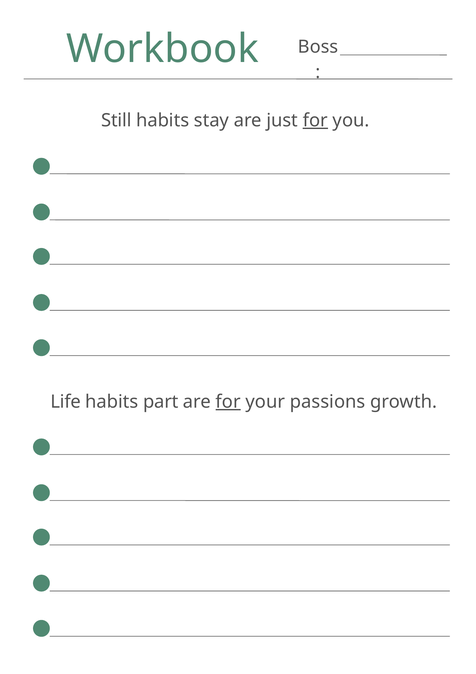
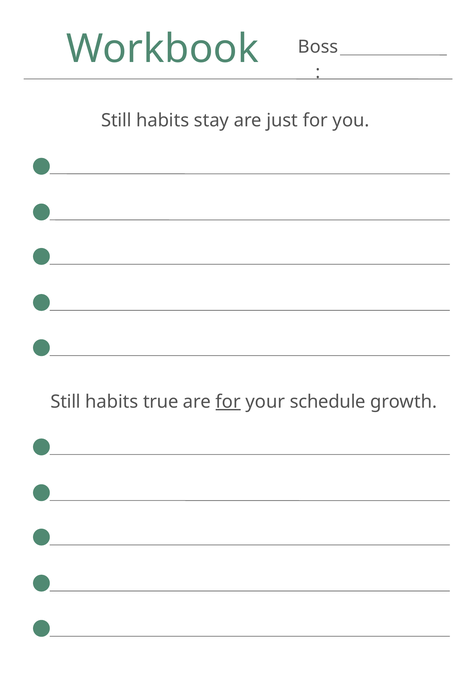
for at (315, 120) underline: present -> none
Life at (66, 401): Life -> Still
part: part -> true
passions: passions -> schedule
